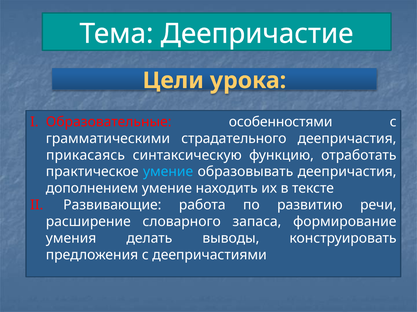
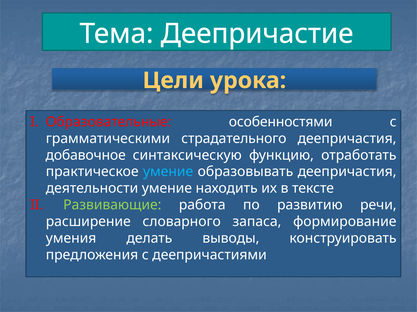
прикасаясь: прикасаясь -> добавочное
дополнением: дополнением -> деятельности
Развивающие colour: white -> light green
